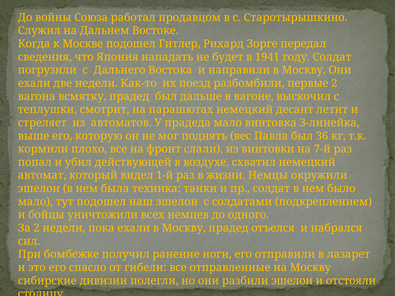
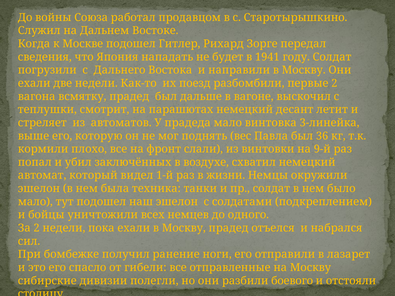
7-й: 7-й -> 9-й
действующей: действующей -> заключённых
разбили эшелон: эшелон -> боевого
